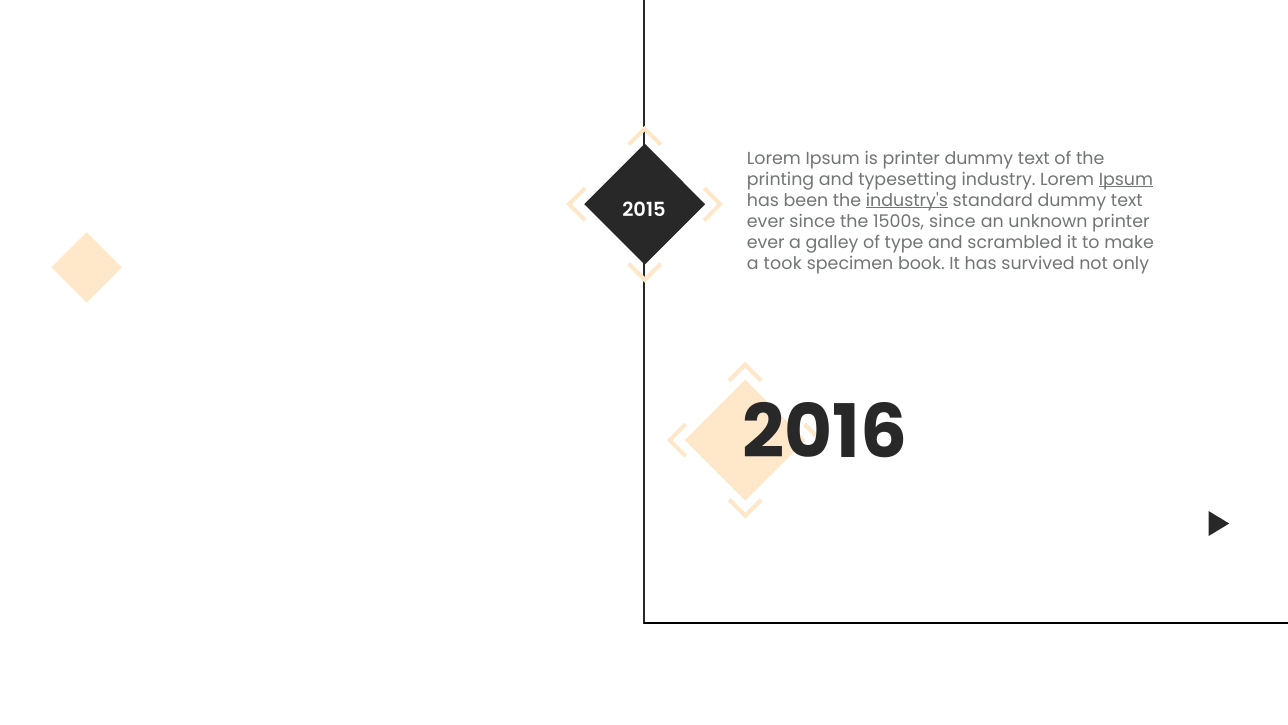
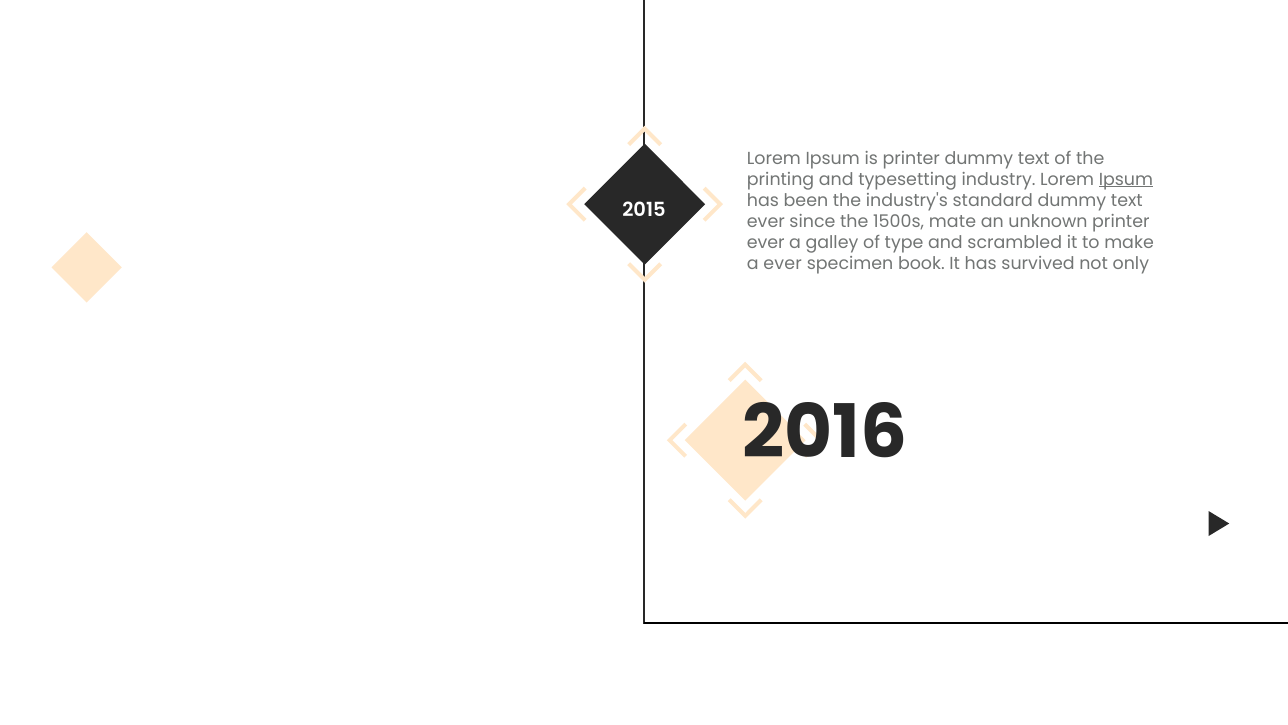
industry's underline: present -> none
1500s since: since -> mate
a took: took -> ever
